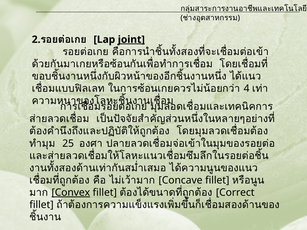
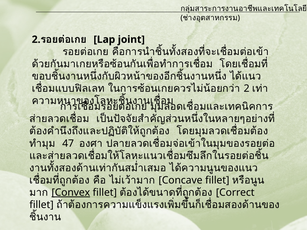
joint underline: present -> none
4: 4 -> 2
25: 25 -> 47
